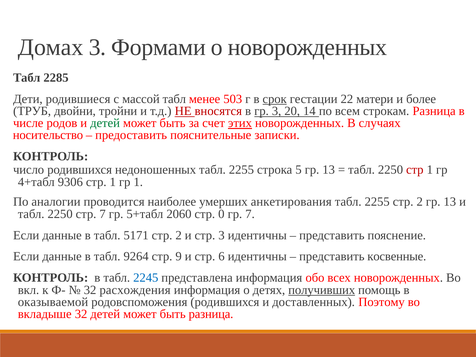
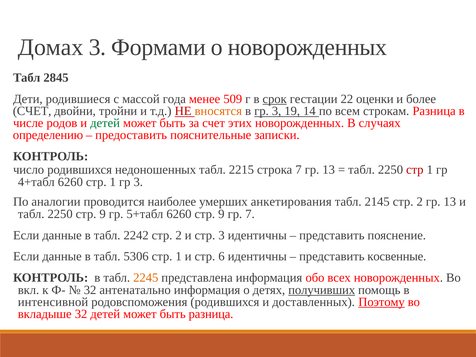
2285: 2285 -> 2845
массой табл: табл -> года
503: 503 -> 509
матери: матери -> оценки
ТРУБ at (32, 111): ТРУБ -> СЧЕТ
вносятся colour: red -> orange
20: 20 -> 19
этих underline: present -> none
носительство: носительство -> определению
недоношенных табл 2255: 2255 -> 2215
строка 5: 5 -> 7
4+табл 9306: 9306 -> 6260
1 гр 1: 1 -> 3
2255 at (377, 202): 2255 -> 2145
2250 стр 7: 7 -> 9
5+табл 2060: 2060 -> 6260
0 at (221, 214): 0 -> 9
5171: 5171 -> 2242
9264: 9264 -> 5306
9 at (179, 257): 9 -> 1
2245 colour: blue -> orange
расхождения: расхождения -> антенатально
оказываемой: оказываемой -> интенсивной
Поэтому underline: none -> present
